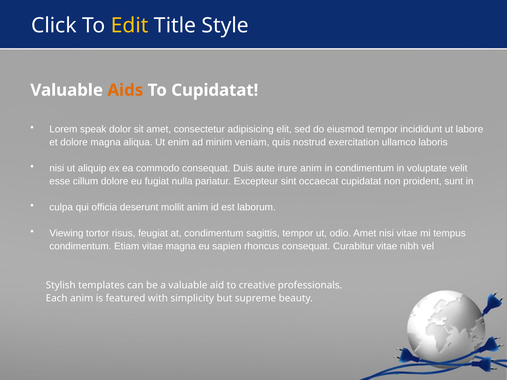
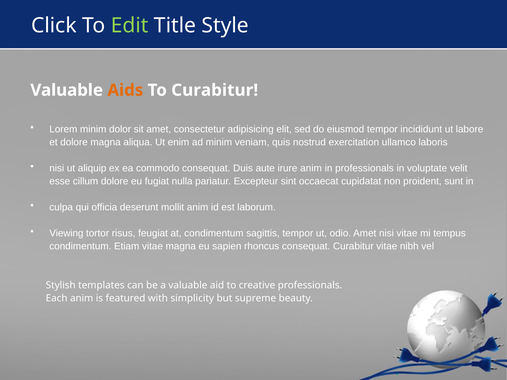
Edit colour: yellow -> light green
To Cupidatat: Cupidatat -> Curabitur
Lorem speak: speak -> minim
in condimentum: condimentum -> professionals
